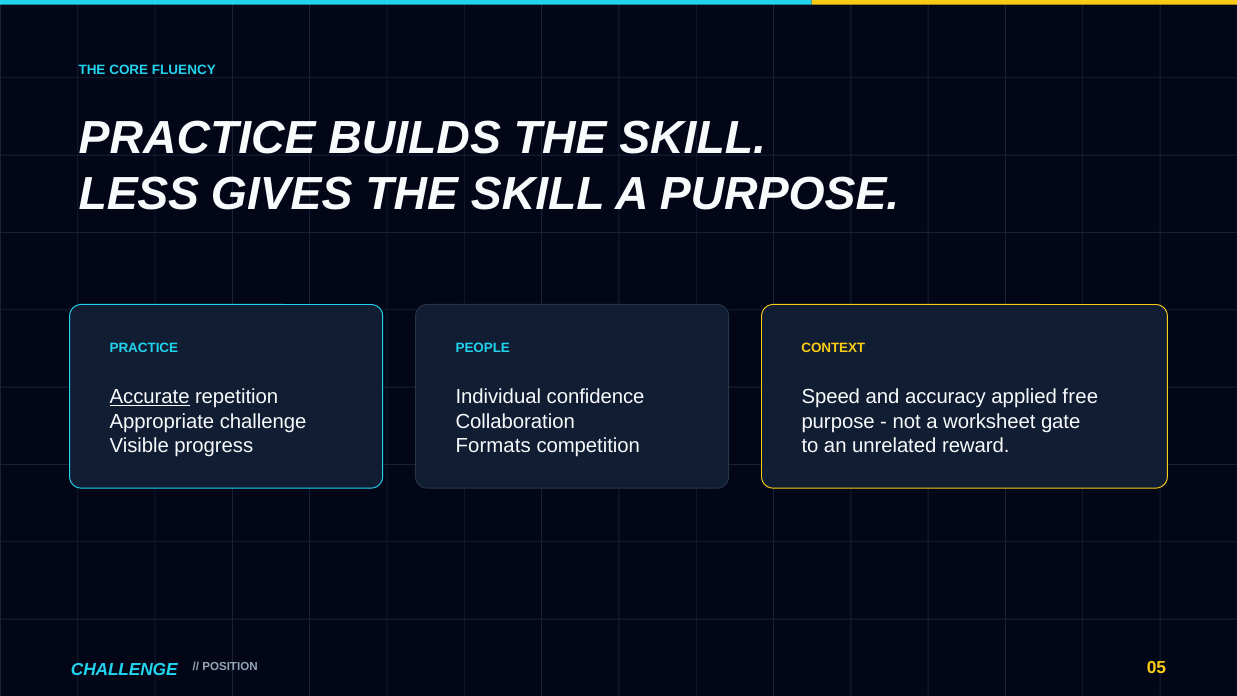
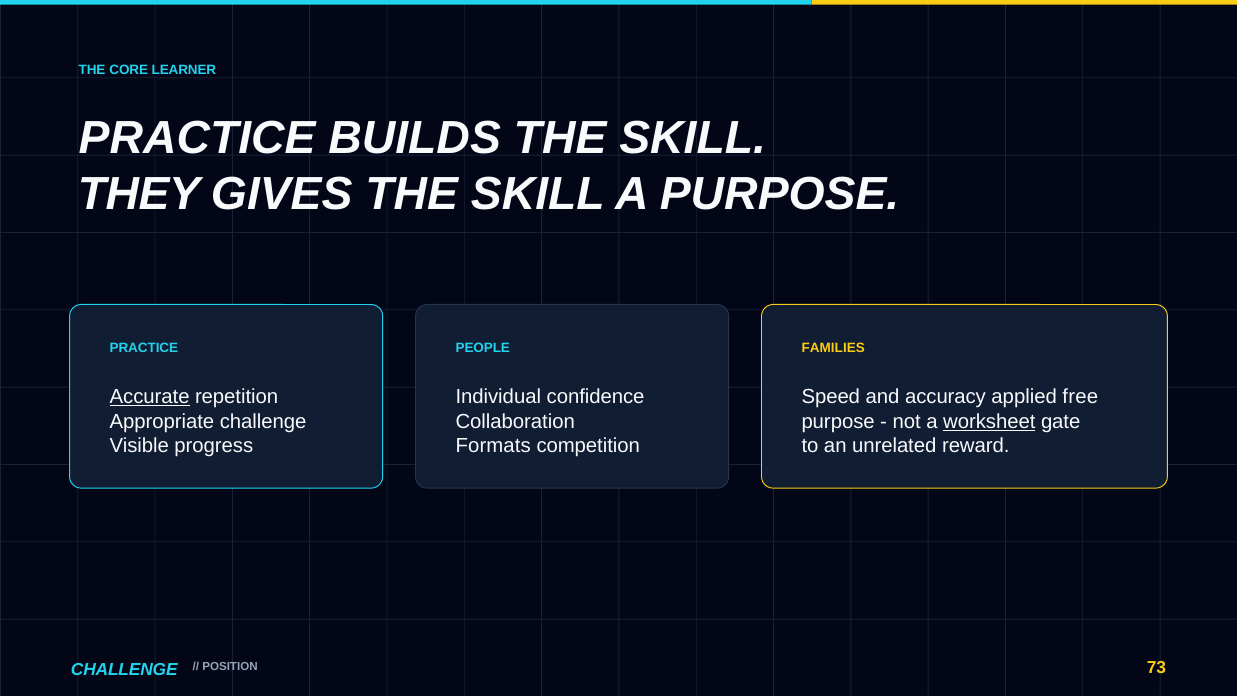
FLUENCY: FLUENCY -> LEARNER
LESS: LESS -> THEY
CONTEXT: CONTEXT -> FAMILIES
worksheet underline: none -> present
05: 05 -> 73
